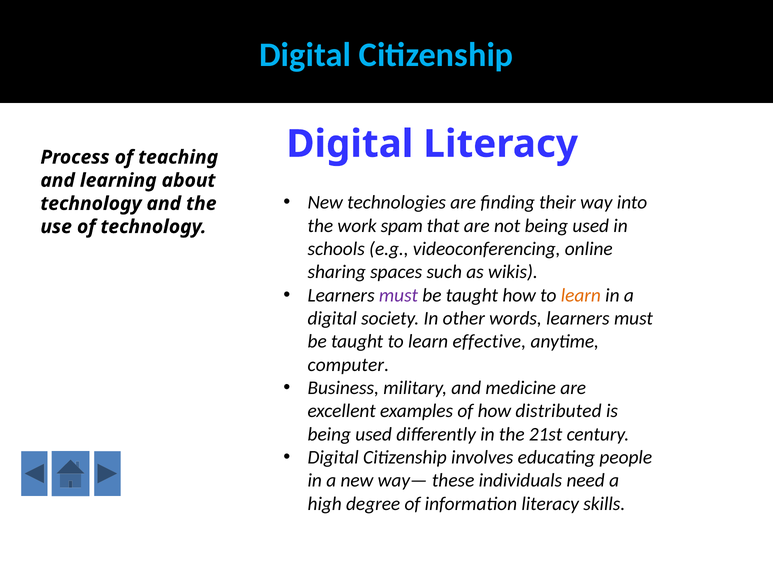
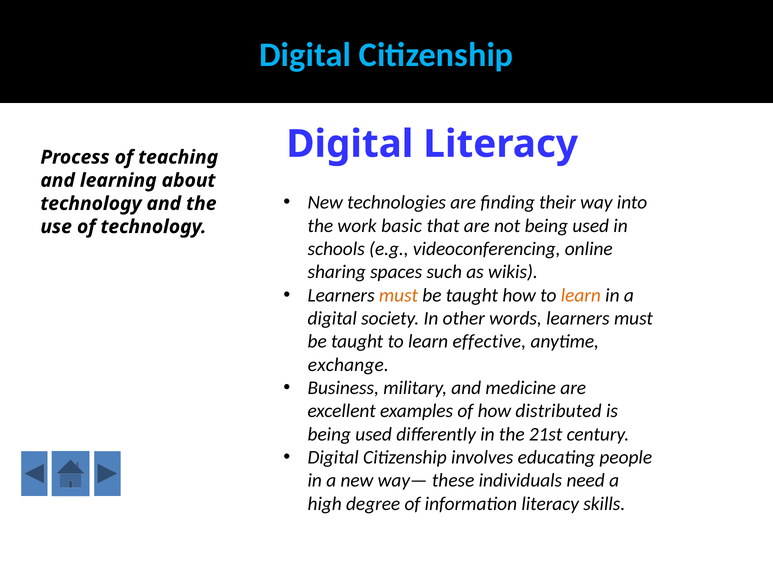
spam: spam -> basic
must at (399, 296) colour: purple -> orange
computer: computer -> exchange
